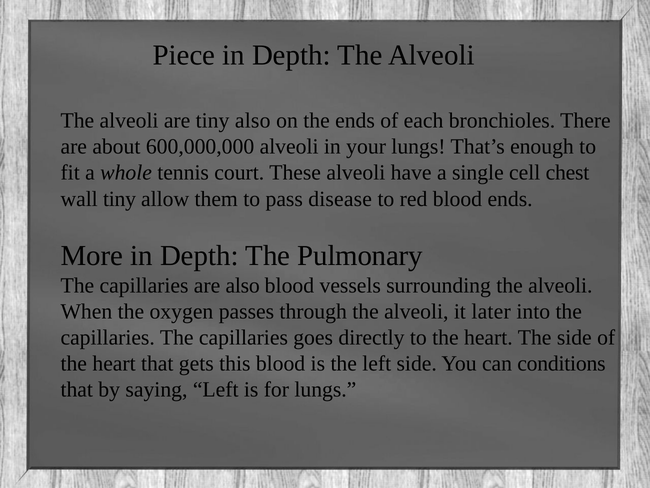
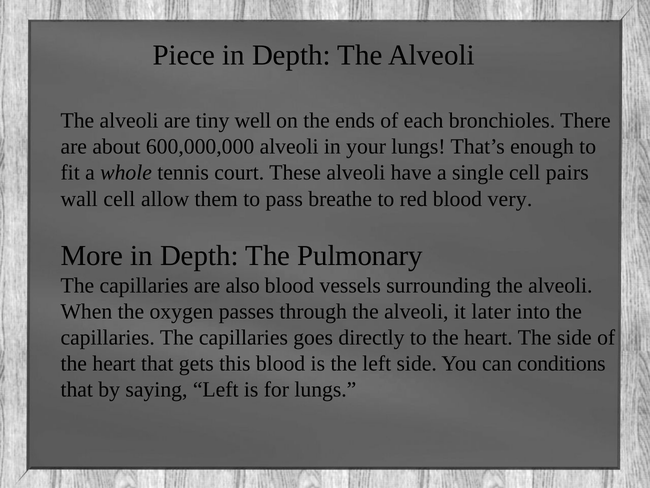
tiny also: also -> well
chest: chest -> pairs
wall tiny: tiny -> cell
disease: disease -> breathe
blood ends: ends -> very
